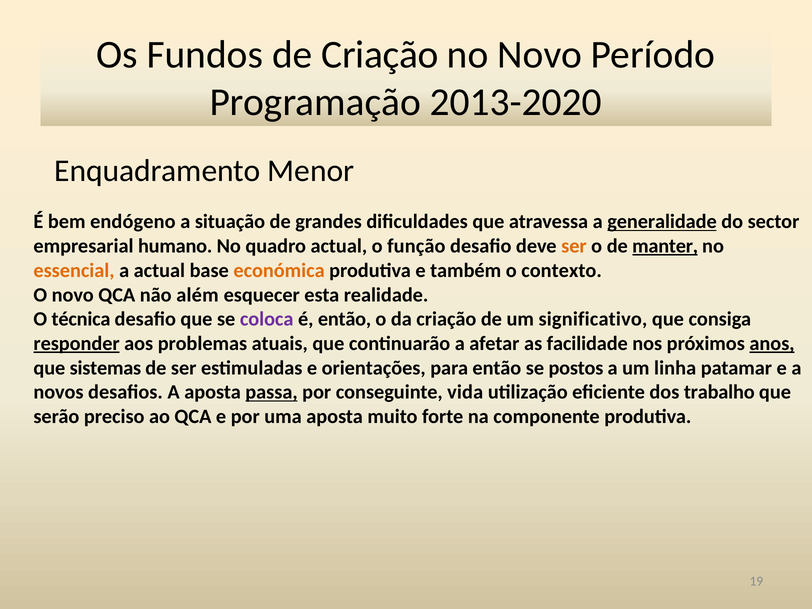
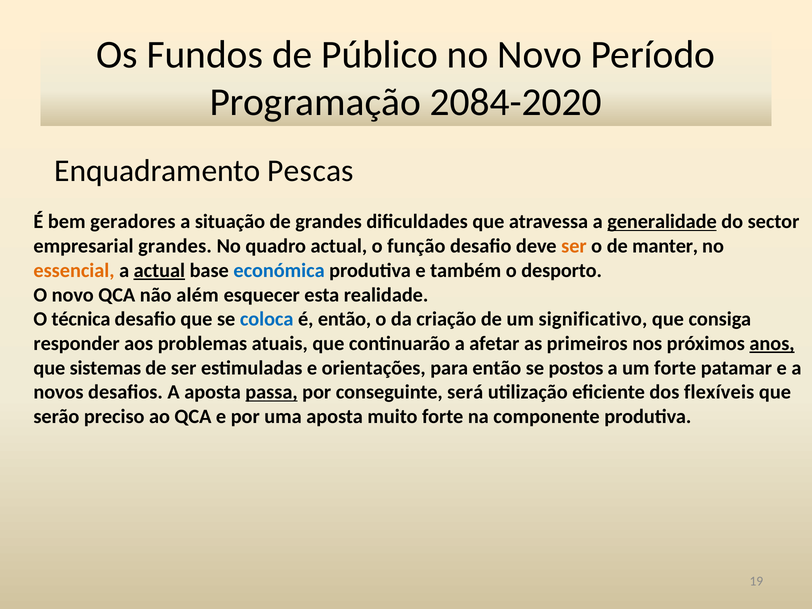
de Criação: Criação -> Público
2013-2020: 2013-2020 -> 2084-2020
Menor: Menor -> Pescas
endógeno: endógeno -> geradores
empresarial humano: humano -> grandes
manter underline: present -> none
actual at (159, 270) underline: none -> present
económica colour: orange -> blue
contexto: contexto -> desporto
coloca colour: purple -> blue
responder underline: present -> none
facilidade: facilidade -> primeiros
um linha: linha -> forte
vida: vida -> será
trabalho: trabalho -> flexíveis
